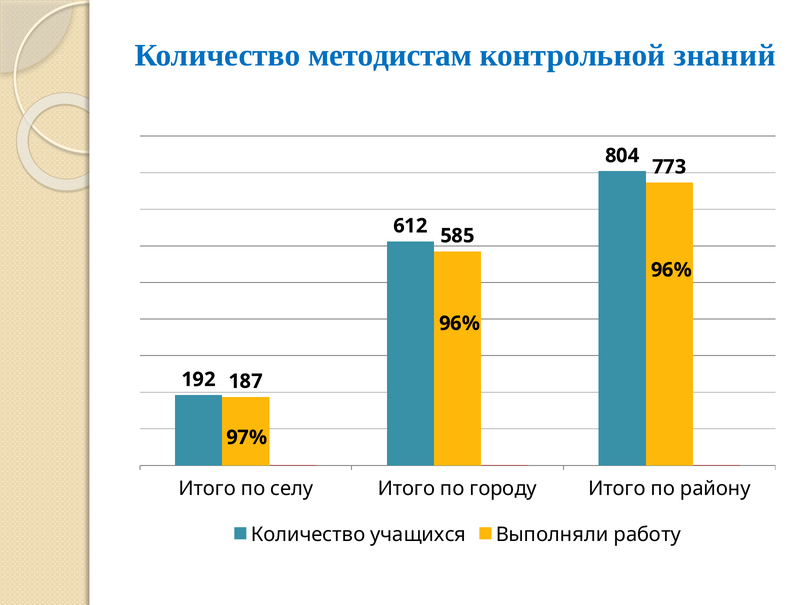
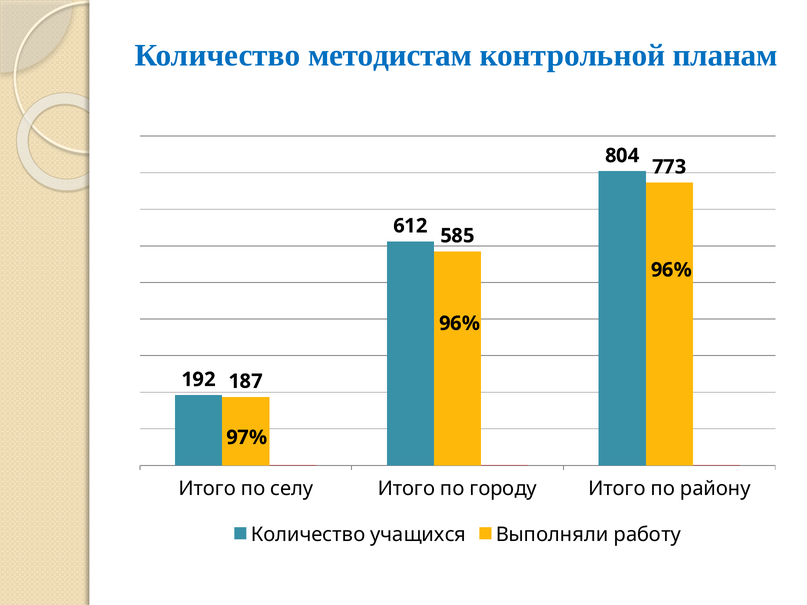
знаний: знаний -> планам
